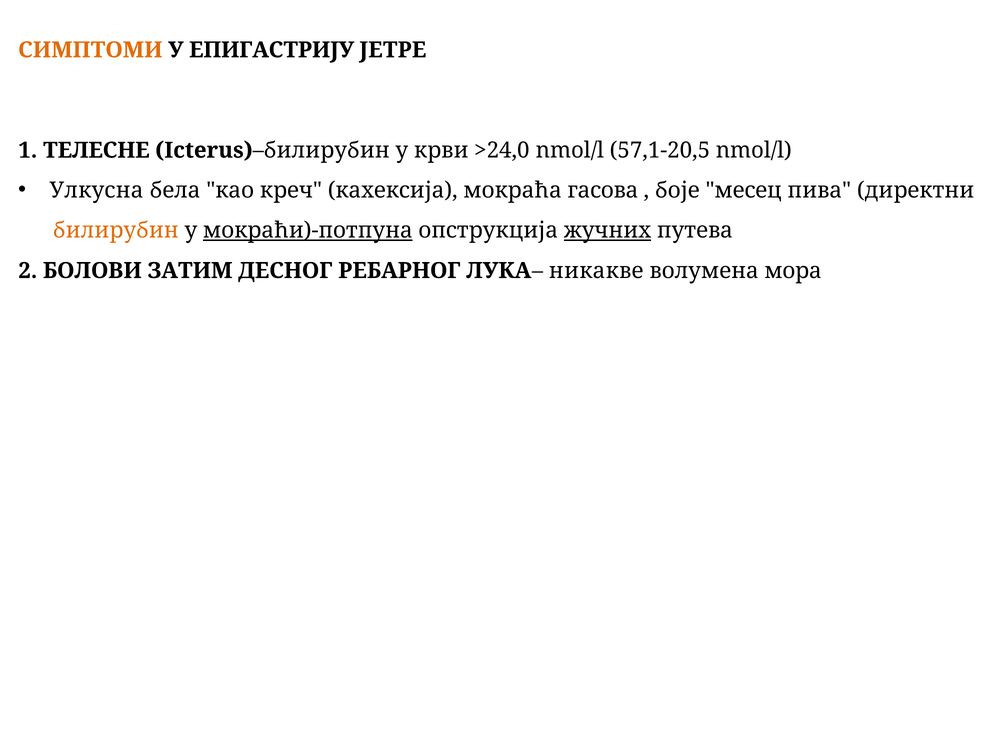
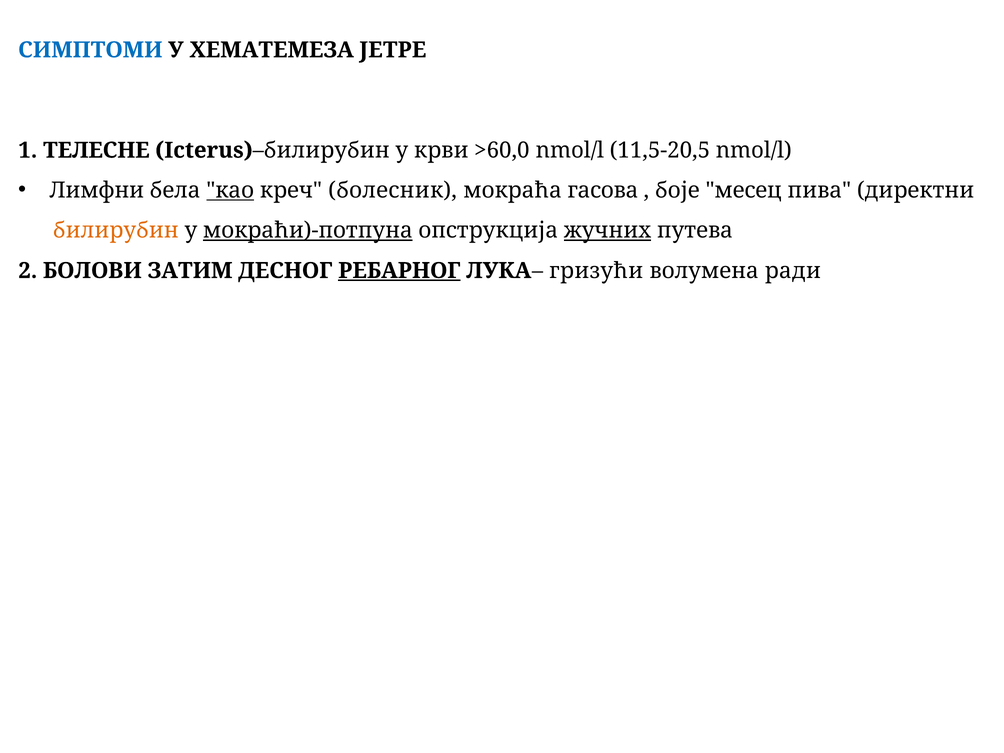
СИМПТОМИ colour: orange -> blue
ЕПИГАСТРИЈУ: ЕПИГАСТРИЈУ -> ХЕМАТЕМЕЗА
>24,0: >24,0 -> >60,0
57,1-20,5: 57,1-20,5 -> 11,5-20,5
Улкусна: Улкусна -> Лимфни
као underline: none -> present
кахексија: кахексија -> болесник
РЕБАРНОГ underline: none -> present
никакве: никакве -> гризући
мора: мора -> ради
